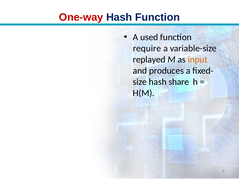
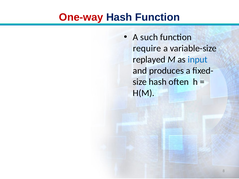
used: used -> such
input colour: orange -> blue
share: share -> often
